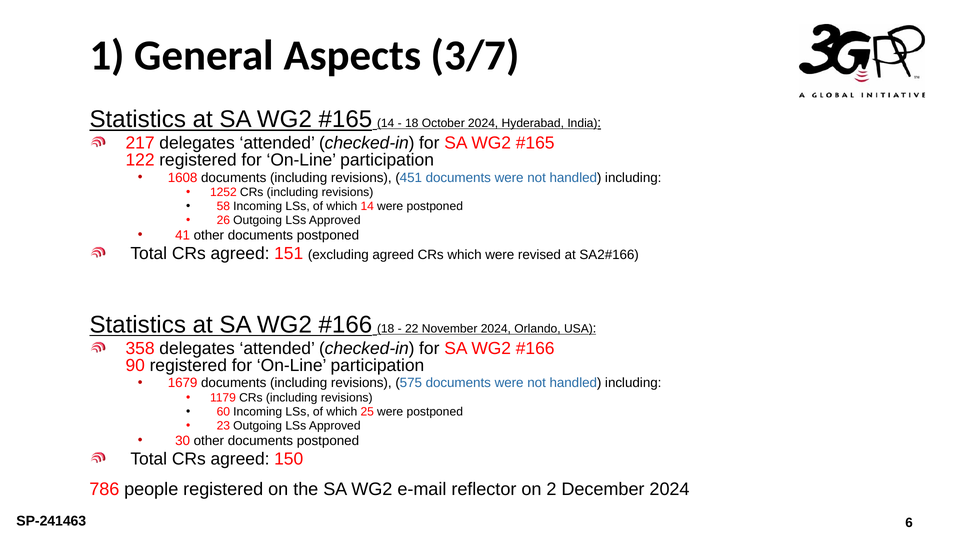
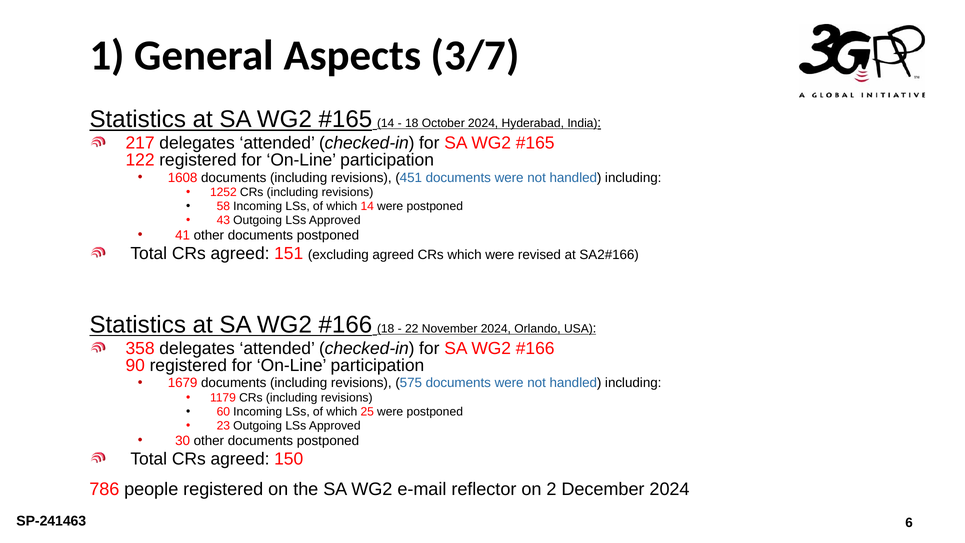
26: 26 -> 43
